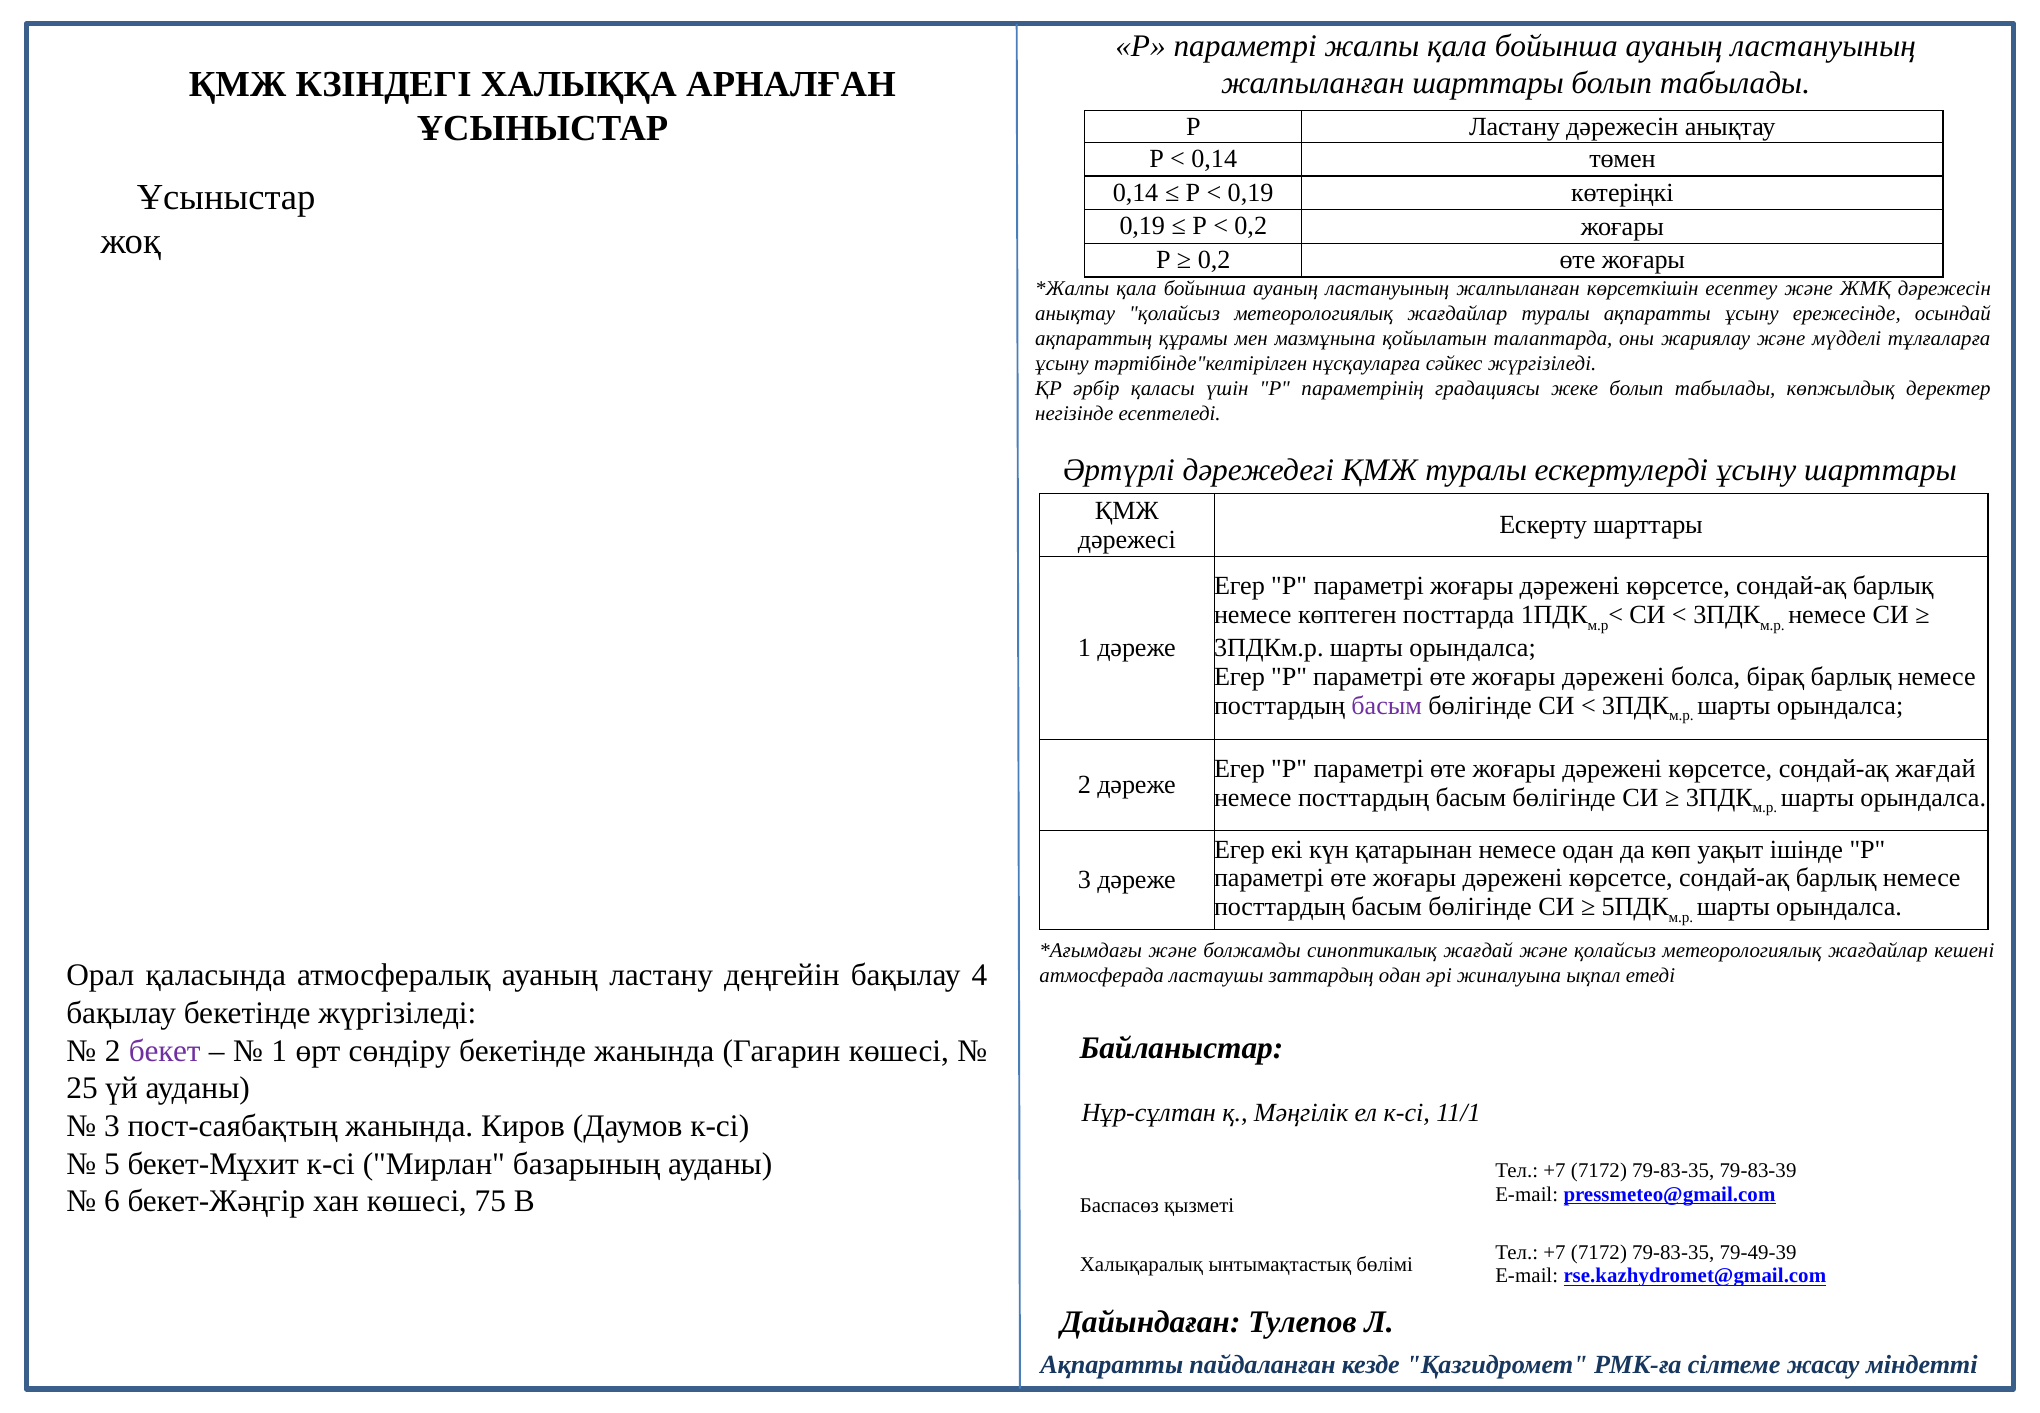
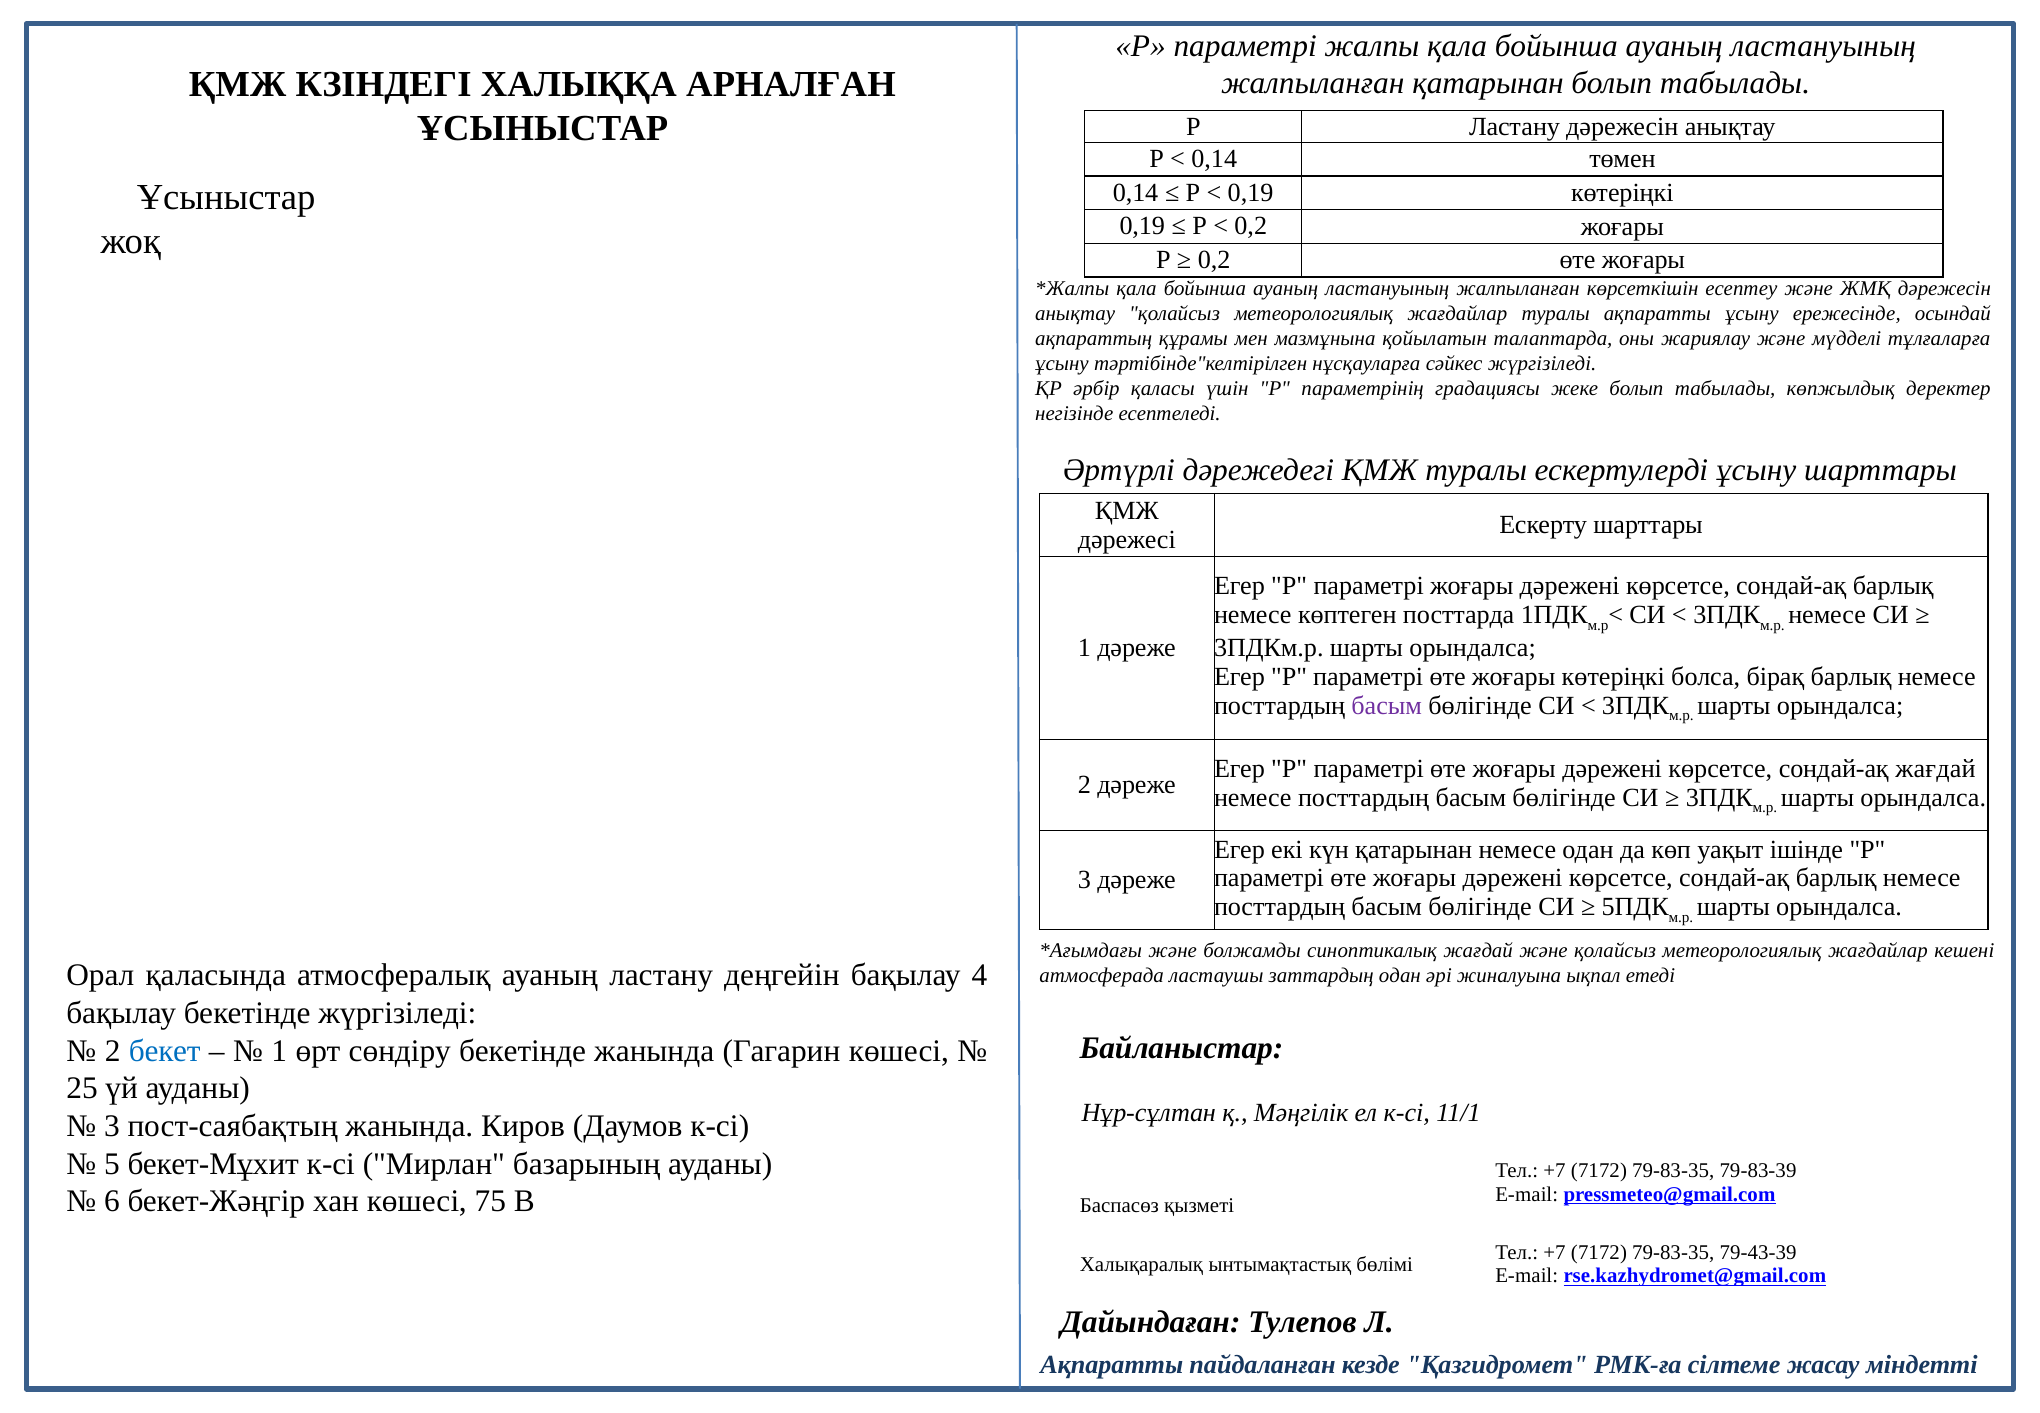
жалпыланған шарттары: шарттары -> қатарынан
дәрежені at (1613, 677): дәрежені -> көтеріңкі
бекет colour: purple -> blue
79-49-39: 79-49-39 -> 79-43-39
